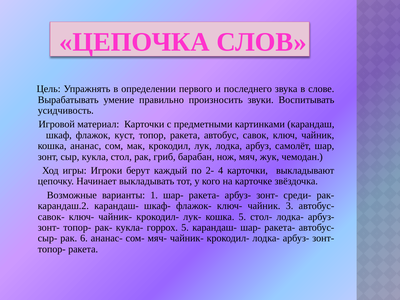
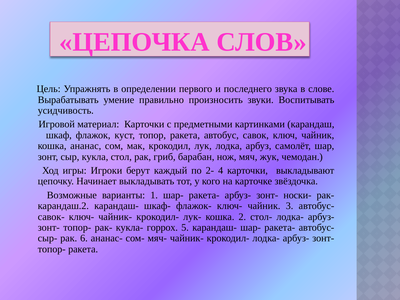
среди-: среди- -> носки-
кошка 5: 5 -> 2
